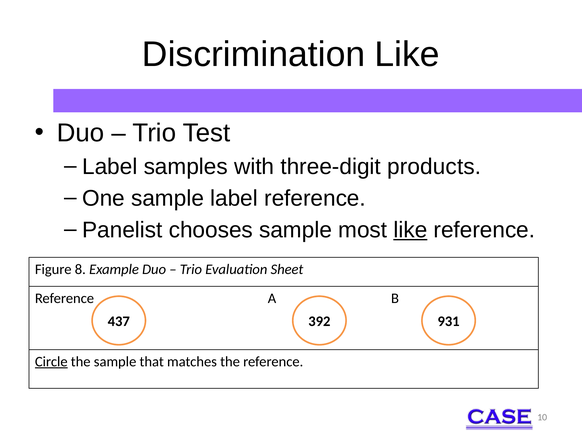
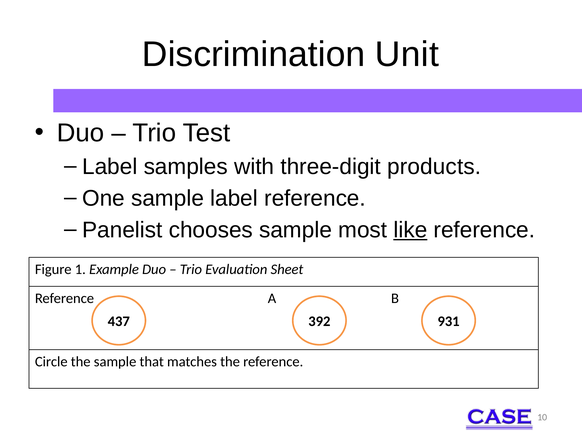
Discrimination Like: Like -> Unit
8: 8 -> 1
Circle underline: present -> none
